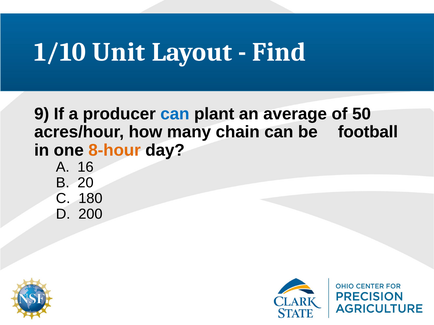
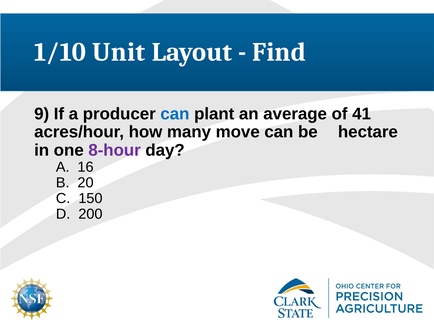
50: 50 -> 41
chain: chain -> move
football: football -> hectare
8-hour colour: orange -> purple
180: 180 -> 150
